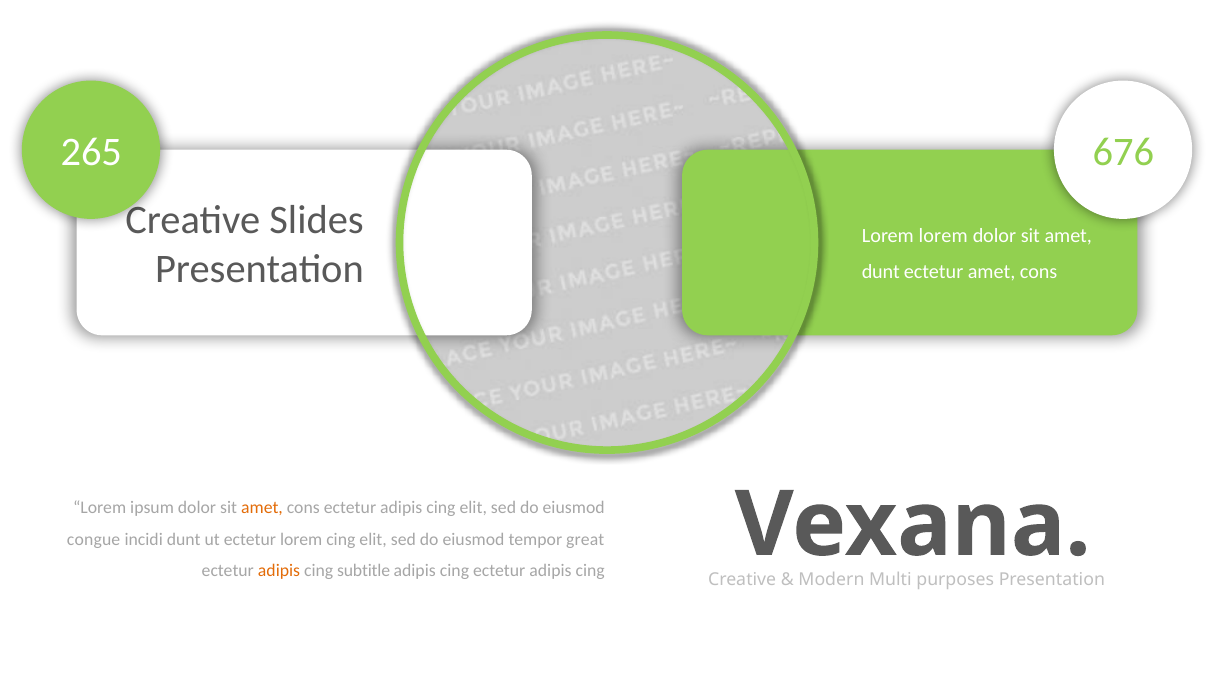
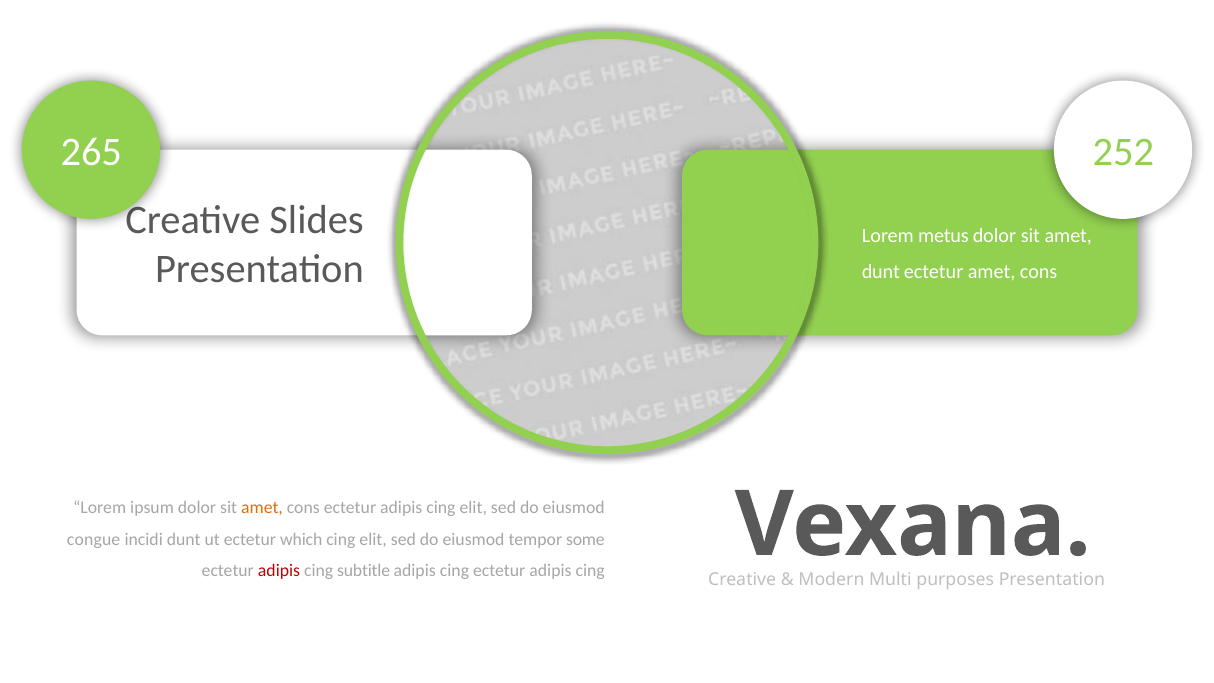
676: 676 -> 252
Lorem lorem: lorem -> metus
ectetur lorem: lorem -> which
great: great -> some
adipis at (279, 571) colour: orange -> red
